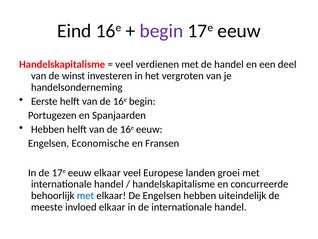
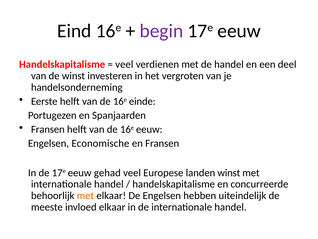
16e begin: begin -> einde
Hebben at (48, 129): Hebben -> Fransen
eeuw elkaar: elkaar -> gehad
landen groei: groei -> winst
met at (85, 195) colour: blue -> orange
